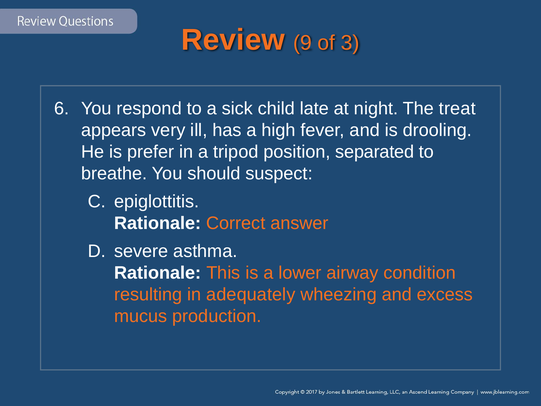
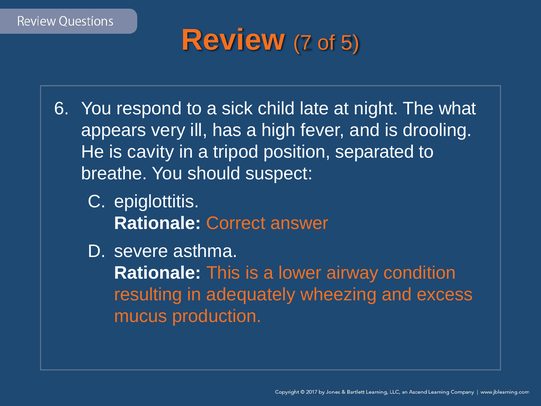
9: 9 -> 7
3: 3 -> 5
treat: treat -> what
prefer: prefer -> cavity
